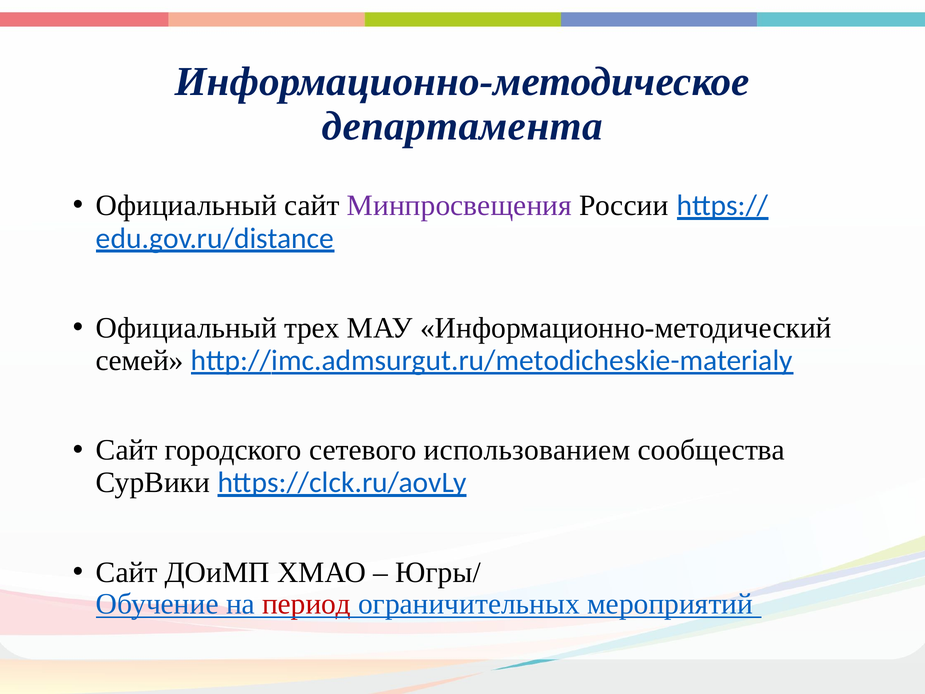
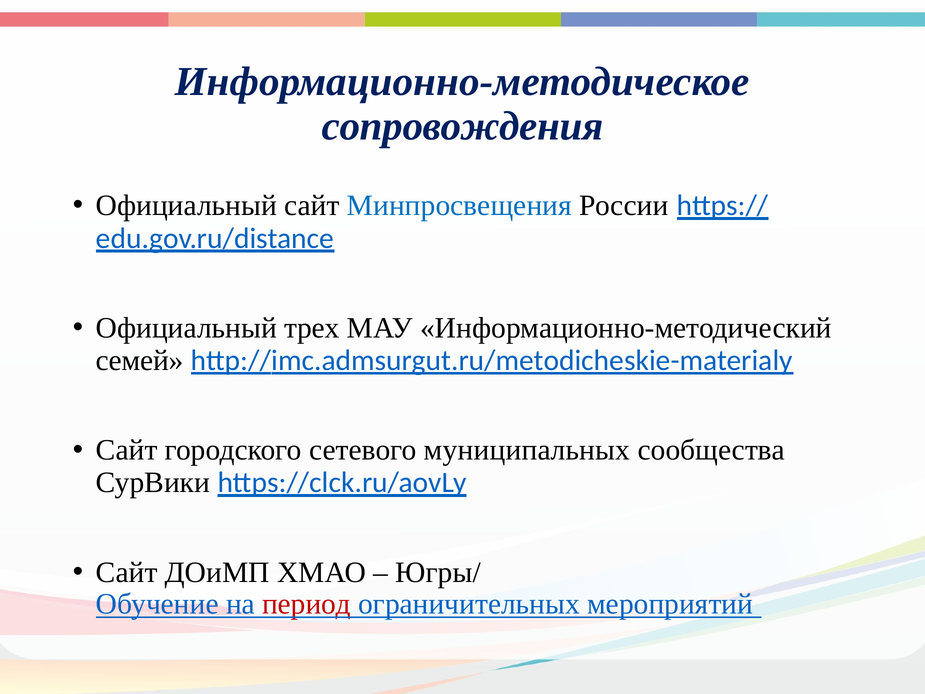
департамента: департамента -> сопровождения
Минпросвещения colour: purple -> blue
использованием: использованием -> муниципальных
